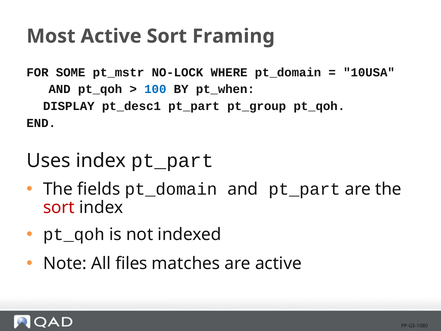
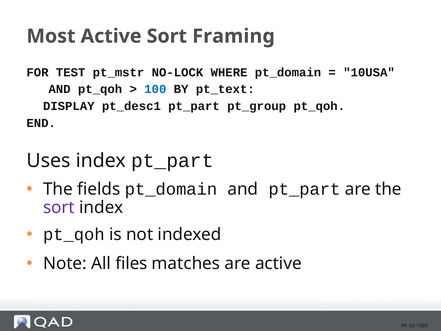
SOME: SOME -> TEST
pt_when: pt_when -> pt_text
sort at (59, 207) colour: red -> purple
